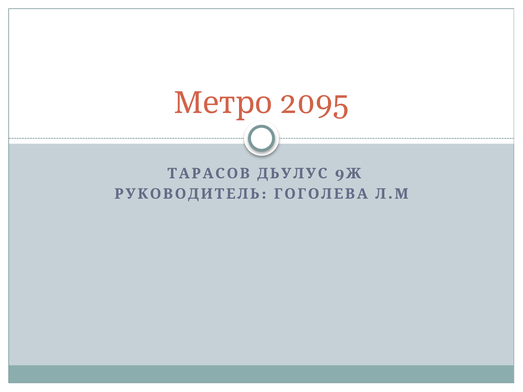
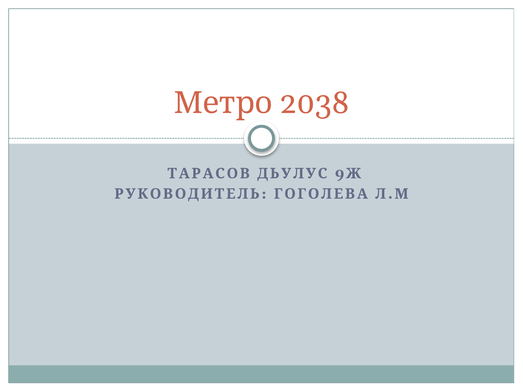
2095: 2095 -> 2038
